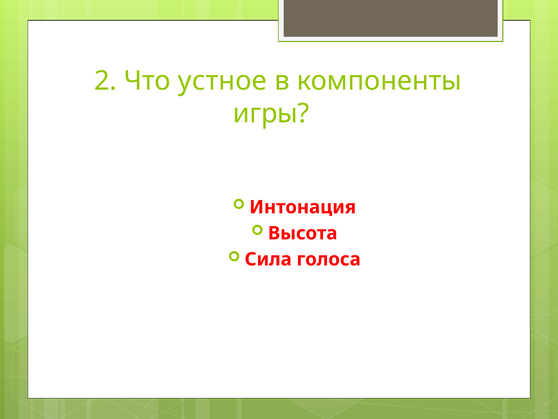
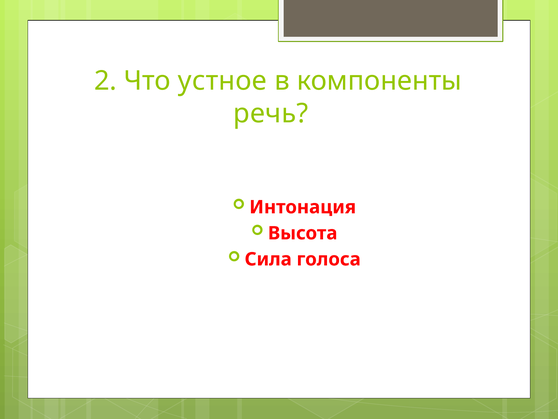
игры: игры -> речь
